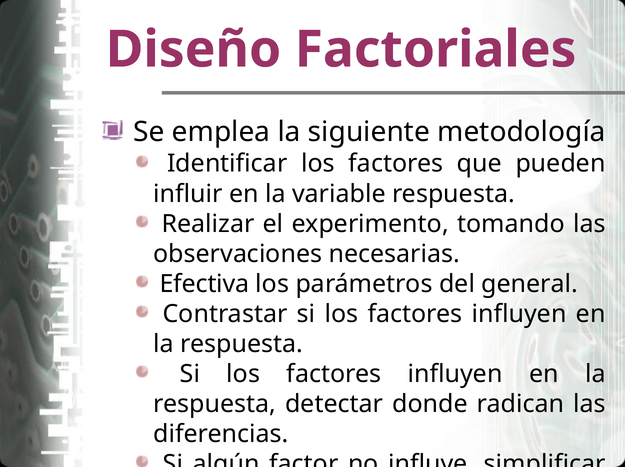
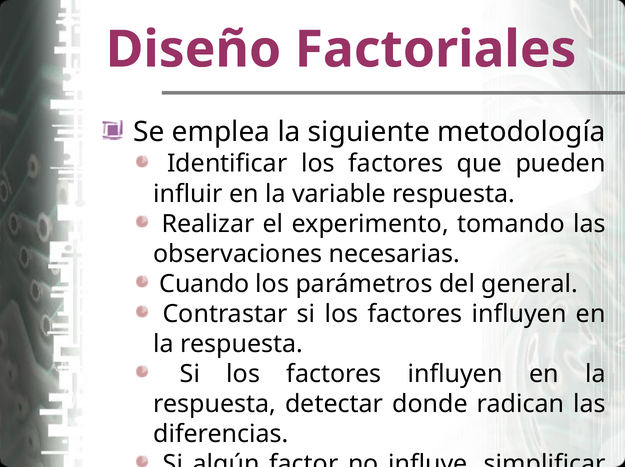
Efectiva: Efectiva -> Cuando
